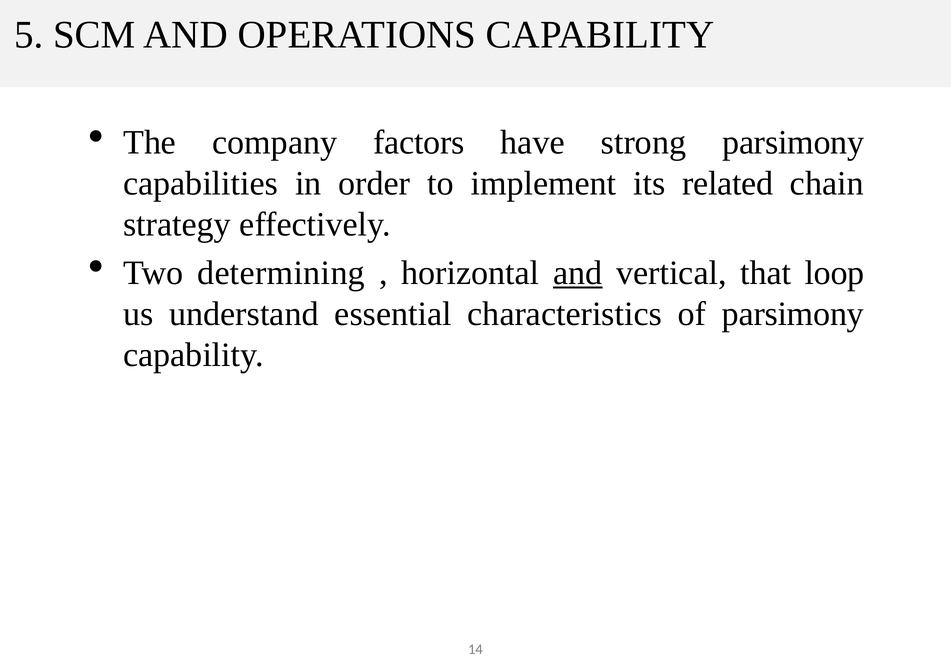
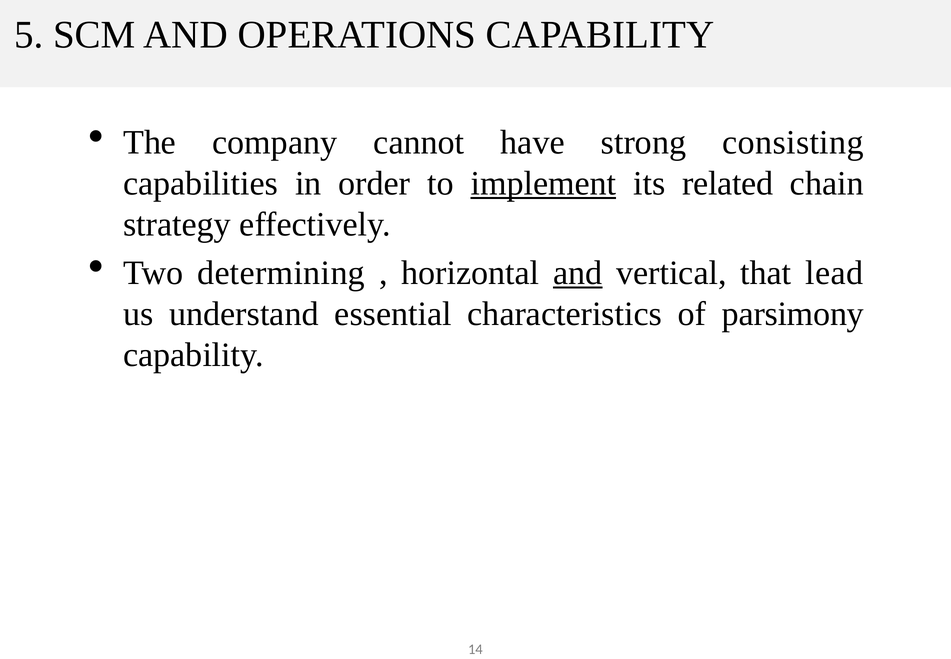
factors: factors -> cannot
strong parsimony: parsimony -> consisting
implement underline: none -> present
loop: loop -> lead
